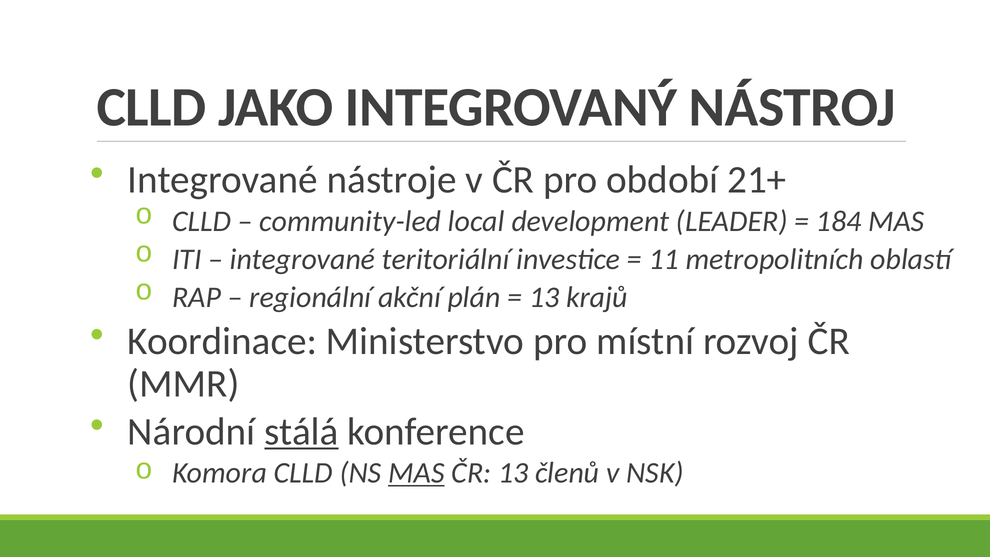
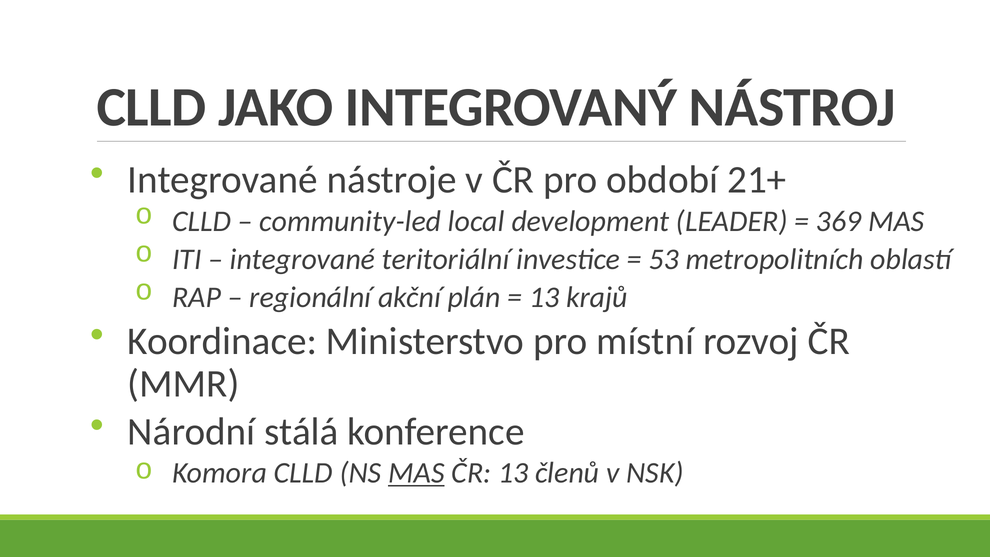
184: 184 -> 369
11: 11 -> 53
stálá underline: present -> none
